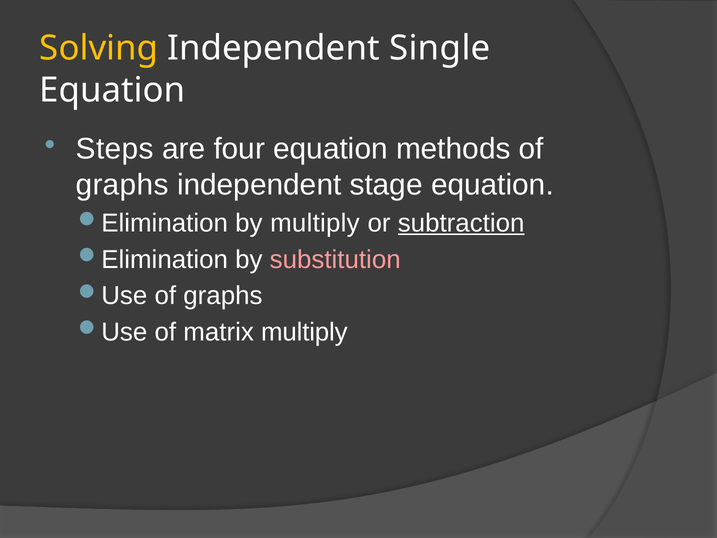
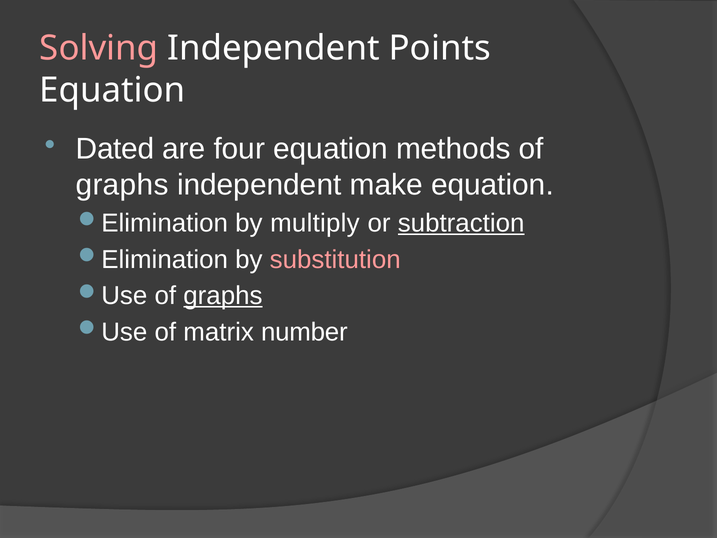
Solving colour: yellow -> pink
Single: Single -> Points
Steps: Steps -> Dated
stage: stage -> make
graphs at (223, 296) underline: none -> present
matrix multiply: multiply -> number
